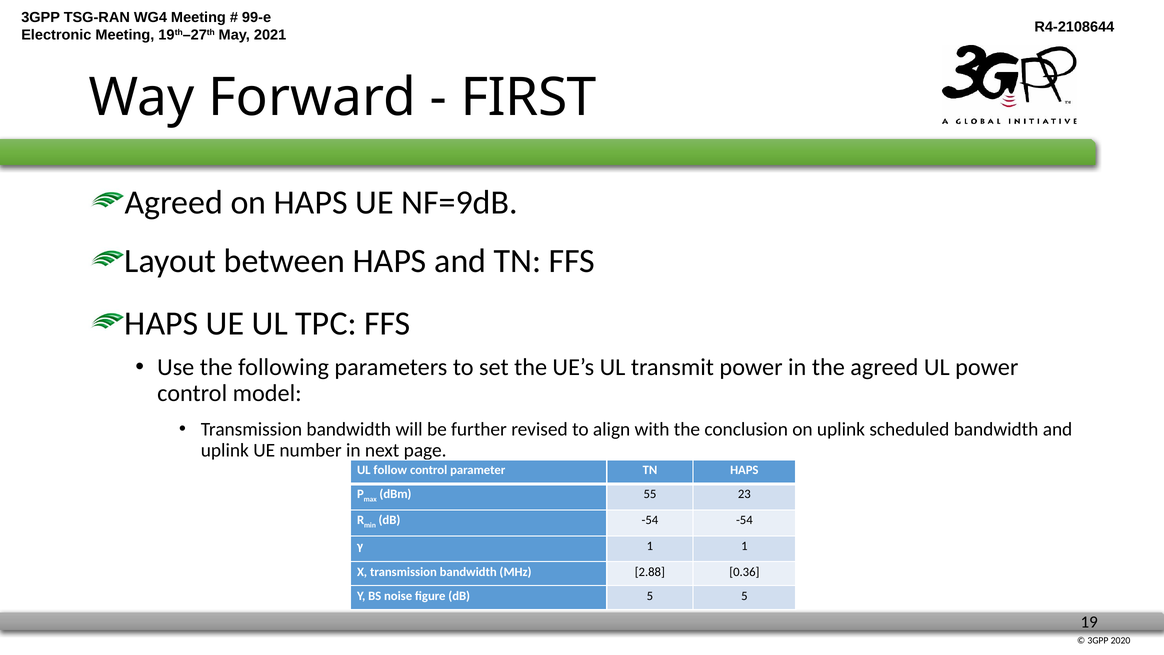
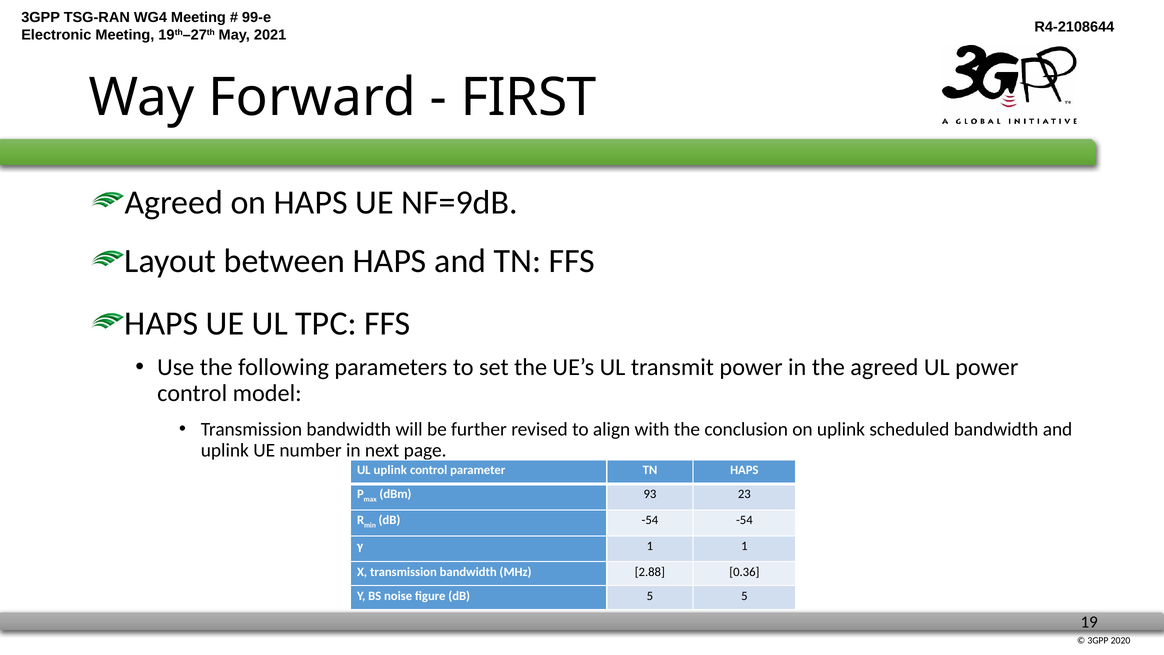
UL follow: follow -> uplink
55: 55 -> 93
